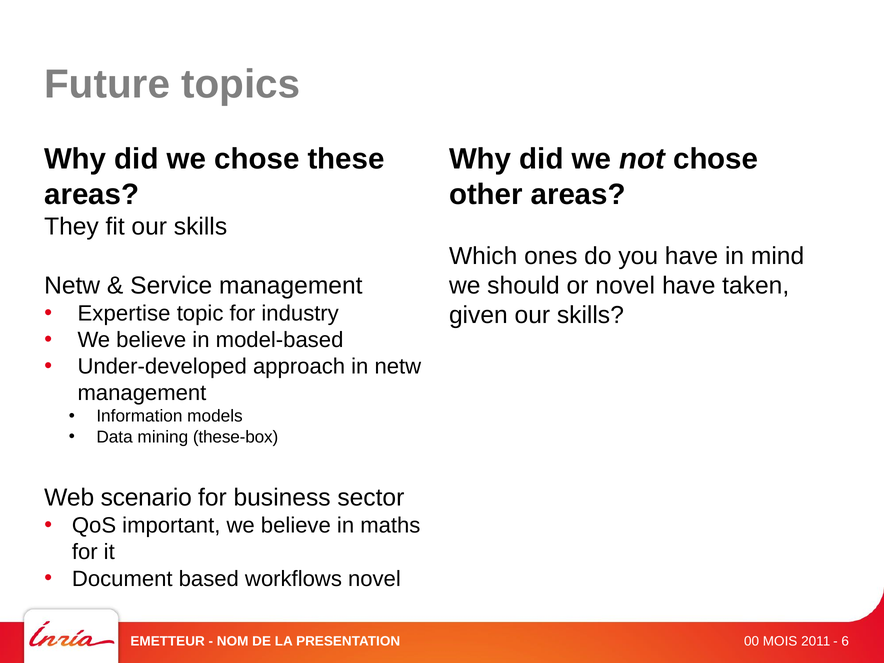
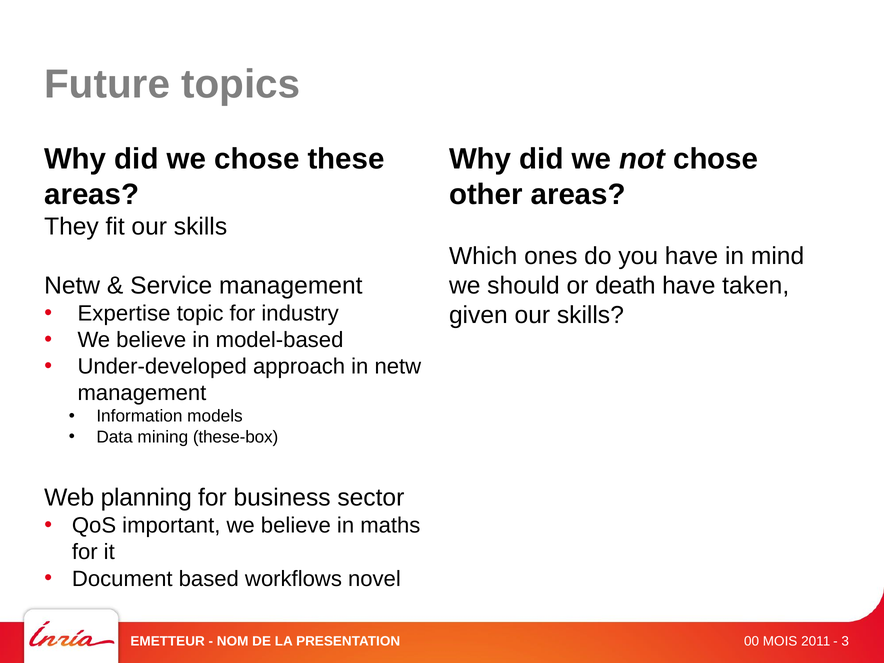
or novel: novel -> death
scenario: scenario -> planning
6: 6 -> 3
